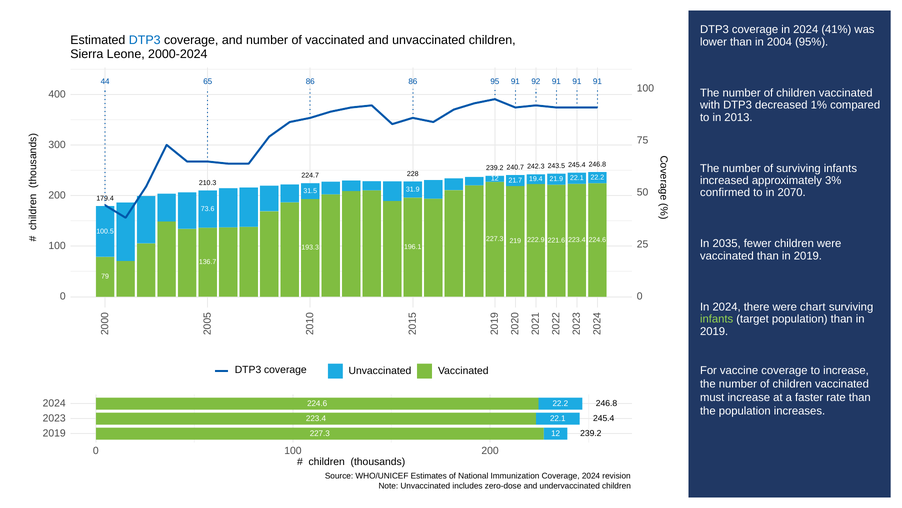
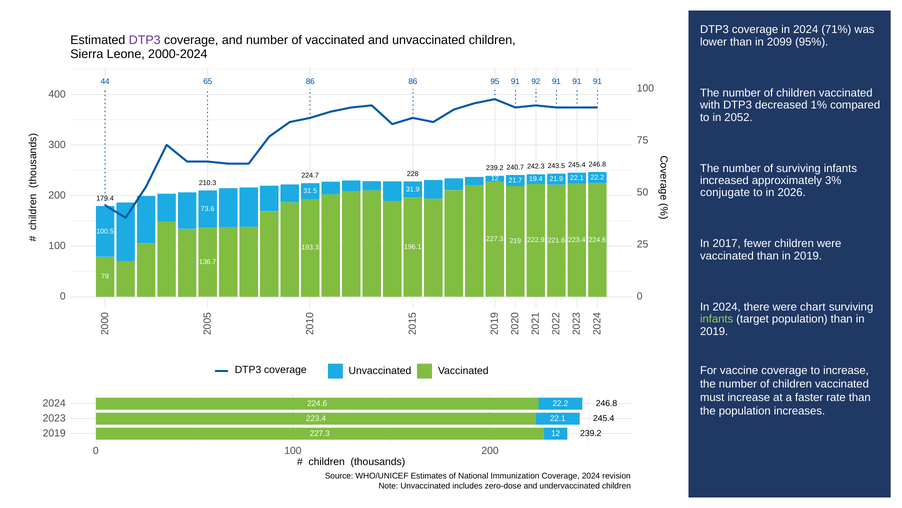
41%: 41% -> 71%
DTP3 at (145, 40) colour: blue -> purple
2004: 2004 -> 2099
2013: 2013 -> 2052
confirmed: confirmed -> conjugate
2070: 2070 -> 2026
2035: 2035 -> 2017
